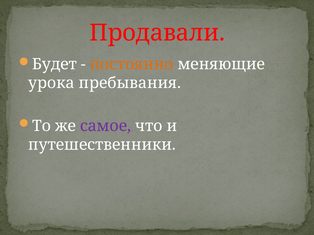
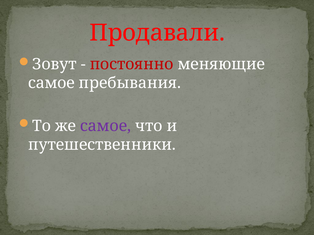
Будет: Будет -> Зовут
постоянно colour: orange -> red
урока at (51, 83): урока -> самое
